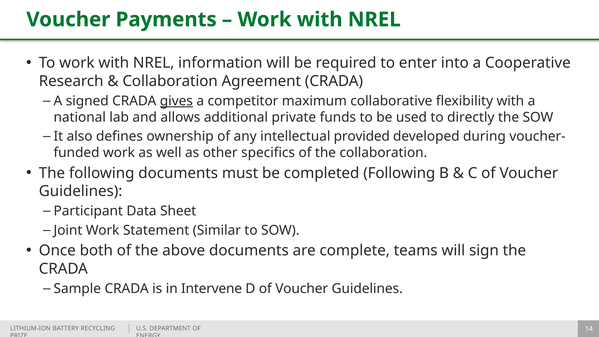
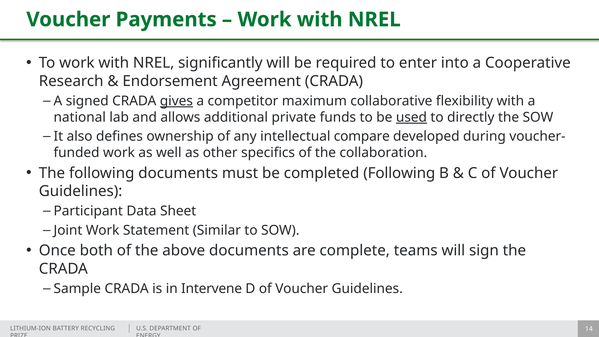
information: information -> significantly
Collaboration at (170, 81): Collaboration -> Endorsement
used underline: none -> present
provided: provided -> compare
